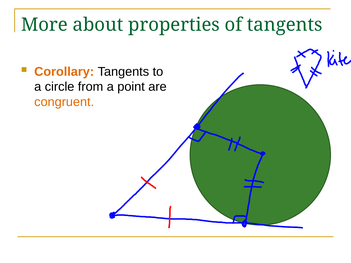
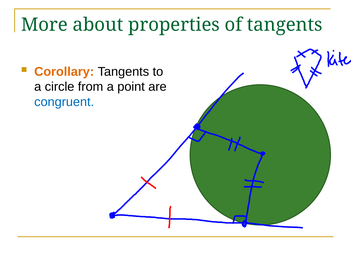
congruent colour: orange -> blue
